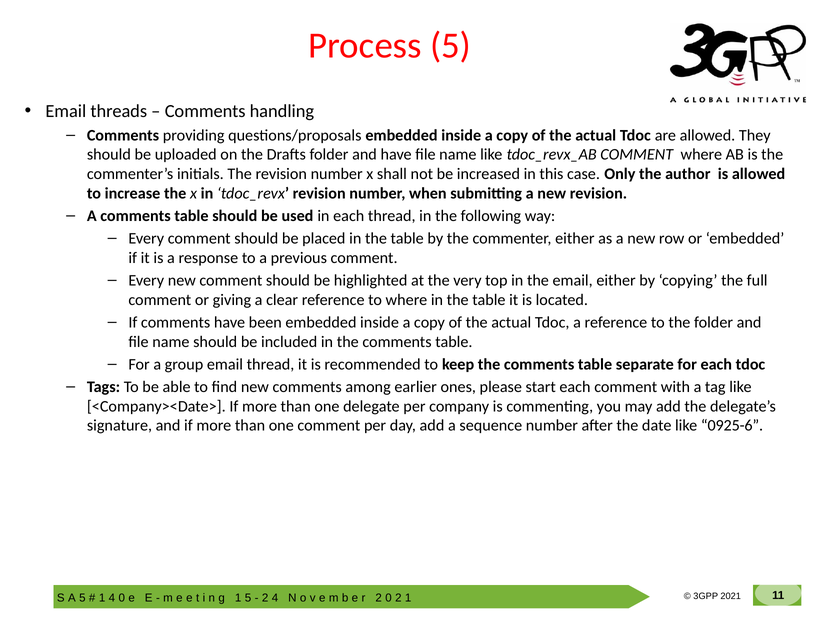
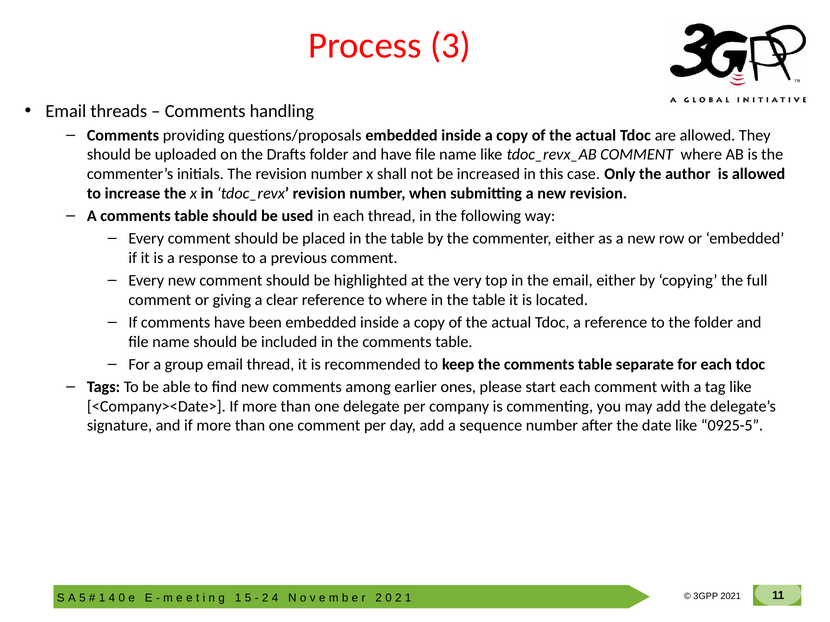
Process 5: 5 -> 3
0925-6: 0925-6 -> 0925-5
